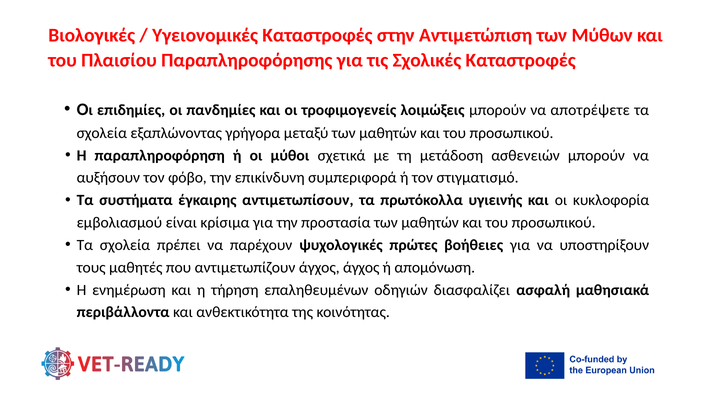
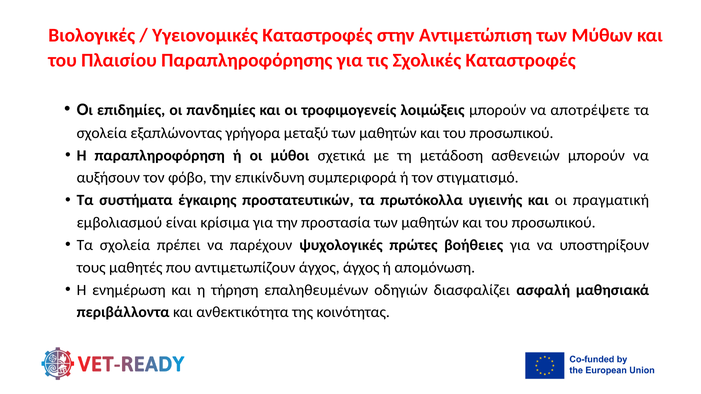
αντιμετωπίσουν: αντιμετωπίσουν -> προστατευτικών
κυκλοφορία: κυκλοφορία -> πραγματική
